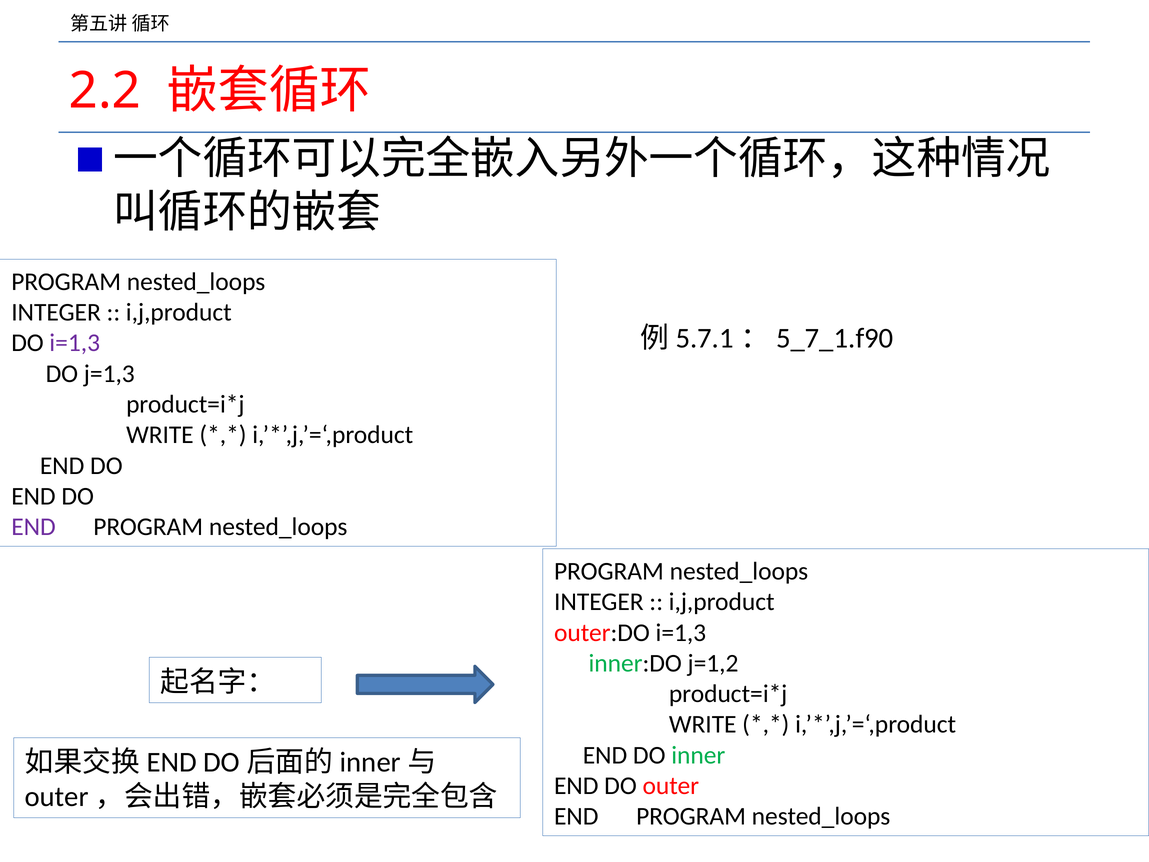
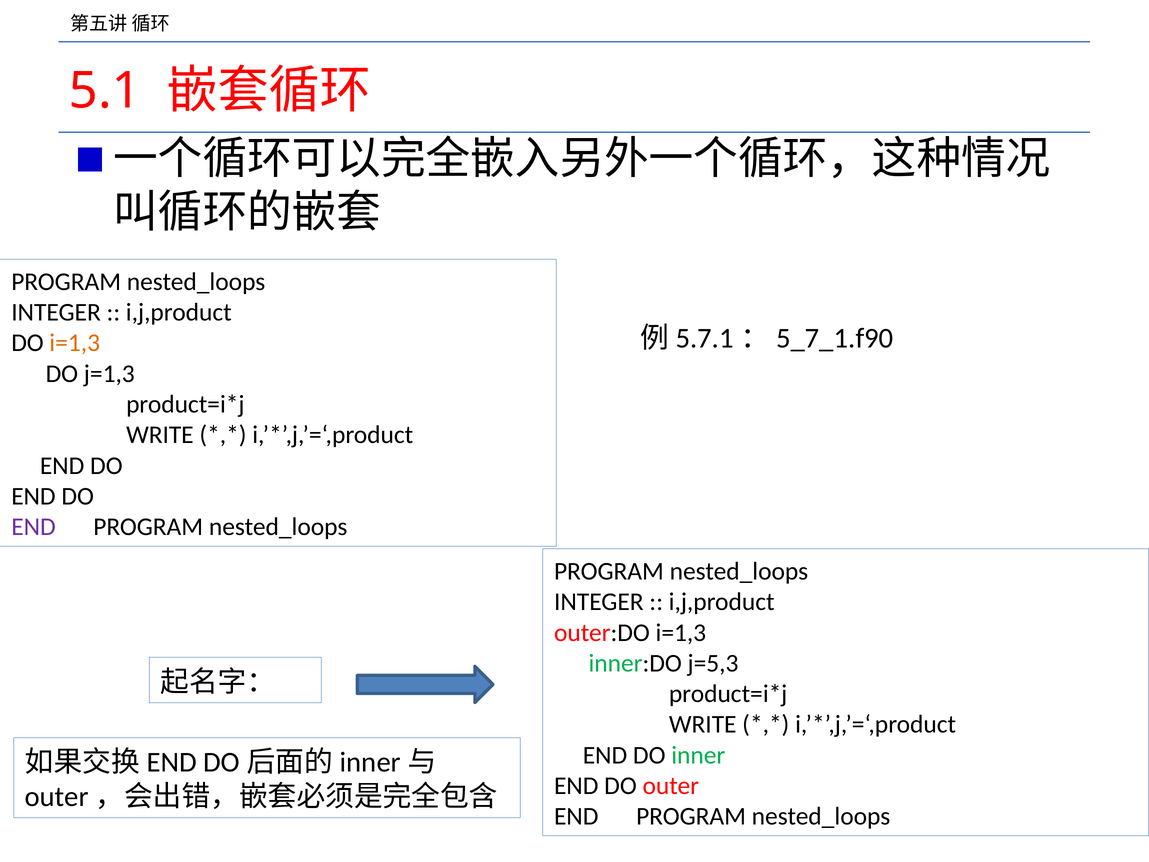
2.2: 2.2 -> 5.1
i=1,3 at (75, 343) colour: purple -> orange
j=1,2: j=1,2 -> j=5,3
